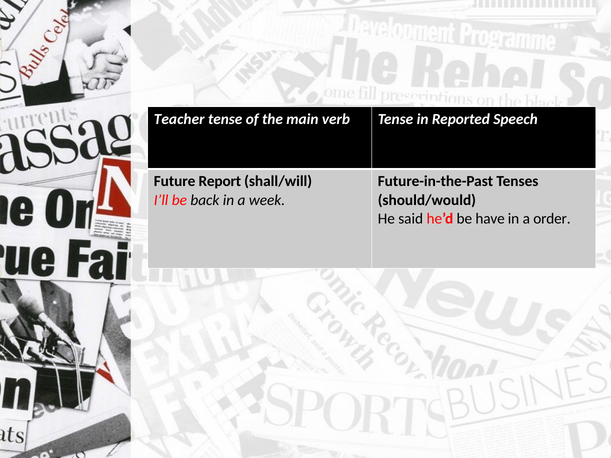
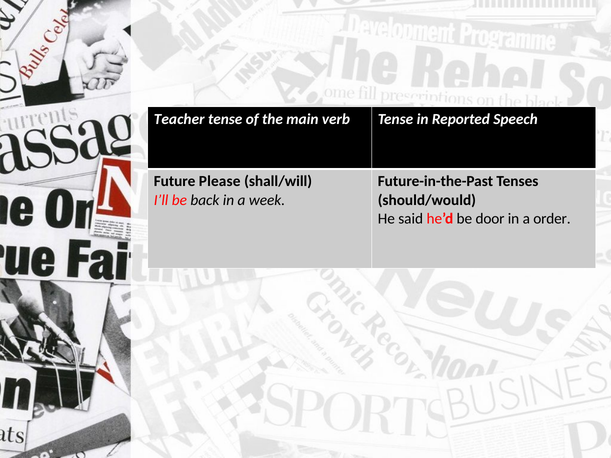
Report: Report -> Please
have: have -> door
